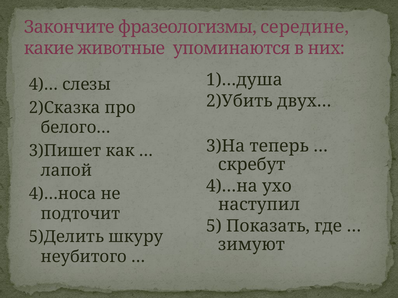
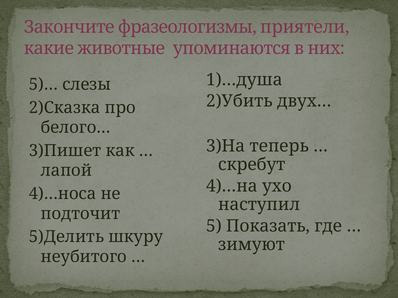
середине: середине -> приятели
4)…: 4)… -> 5)…
